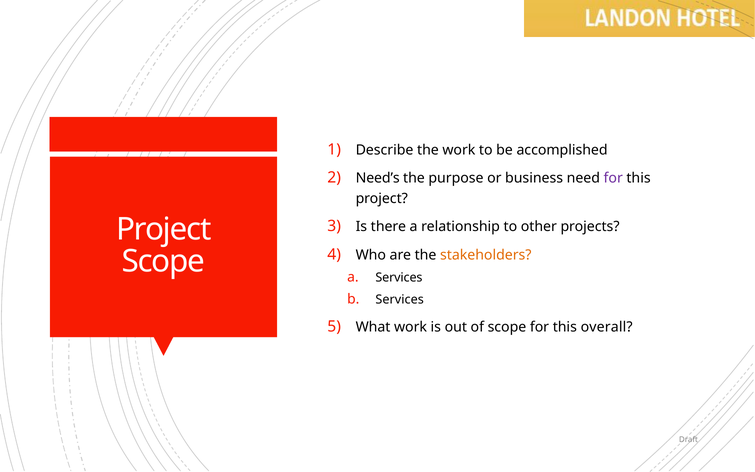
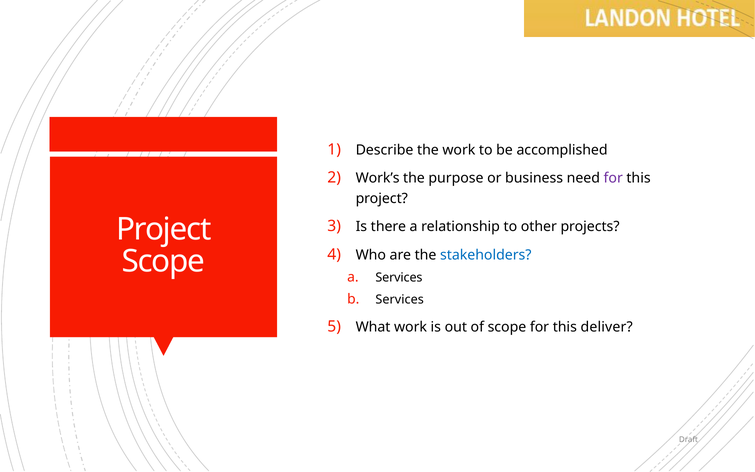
Need’s: Need’s -> Work’s
stakeholders colour: orange -> blue
overall: overall -> deliver
